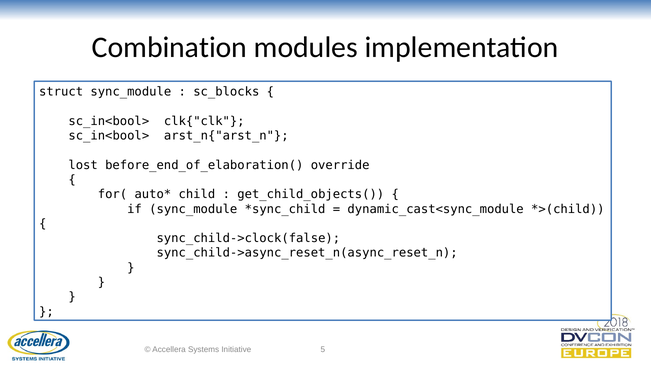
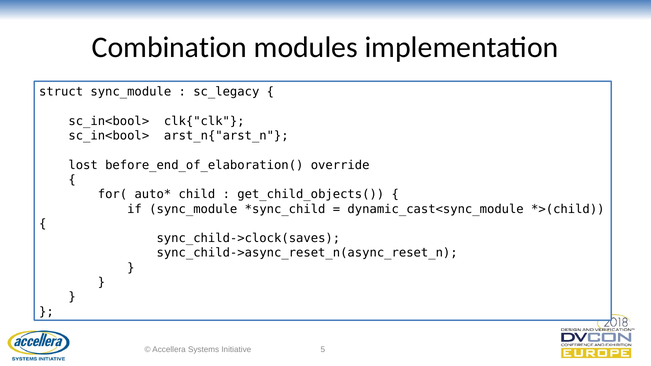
sc_blocks: sc_blocks -> sc_legacy
sync_child->clock(false: sync_child->clock(false -> sync_child->clock(saves
